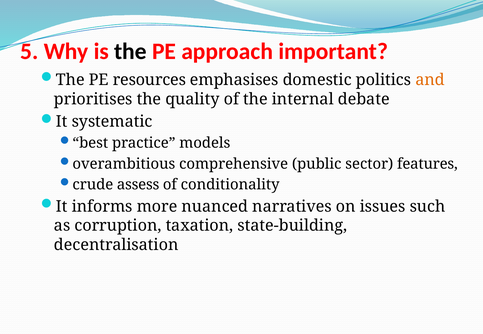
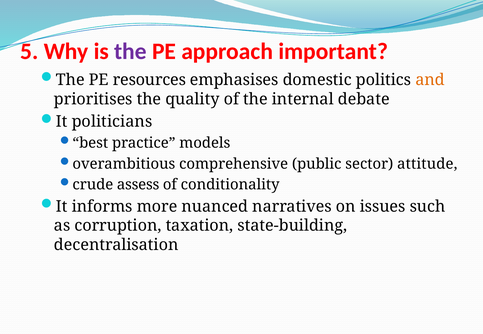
the at (130, 51) colour: black -> purple
systematic: systematic -> politicians
features: features -> attitude
